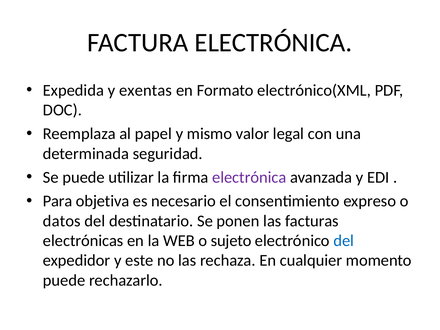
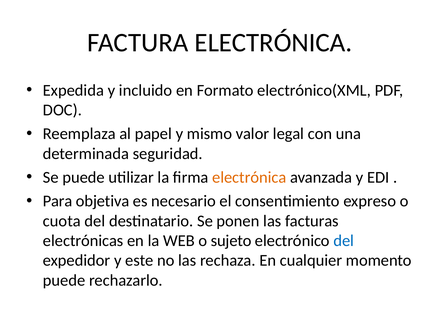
exentas: exentas -> incluido
electrónica at (249, 177) colour: purple -> orange
datos: datos -> cuota
